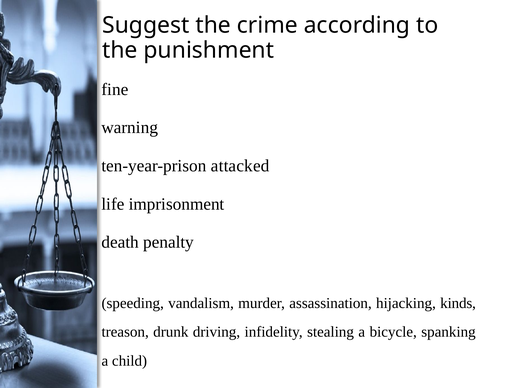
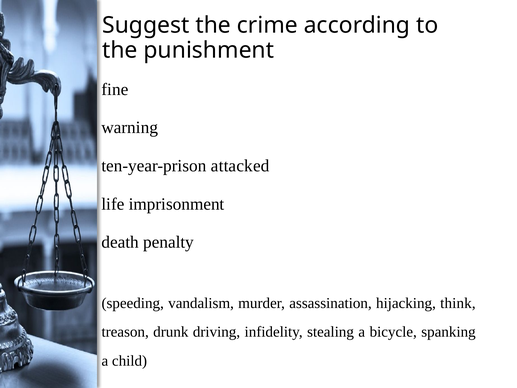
kinds: kinds -> think
